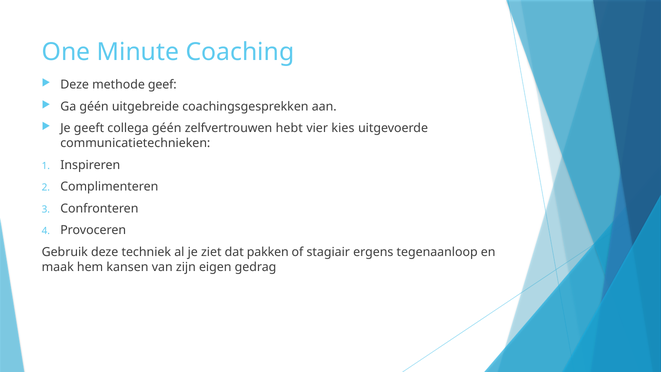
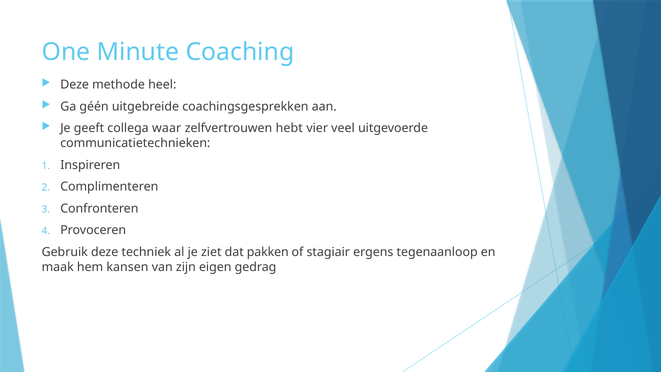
geef: geef -> heel
collega géén: géén -> waar
kies: kies -> veel
